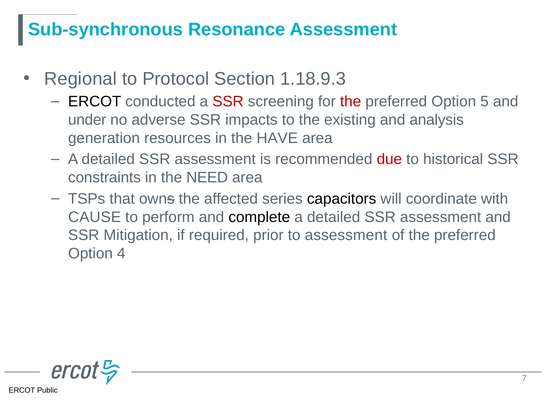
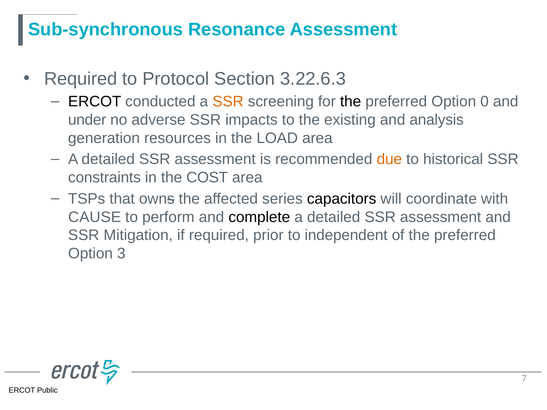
Regional at (81, 79): Regional -> Required
1.18.9.3: 1.18.9.3 -> 3.22.6.3
SSR at (228, 102) colour: red -> orange
the at (351, 102) colour: red -> black
5: 5 -> 0
HAVE: HAVE -> LOAD
due colour: red -> orange
NEED: NEED -> COST
to assessment: assessment -> independent
4: 4 -> 3
